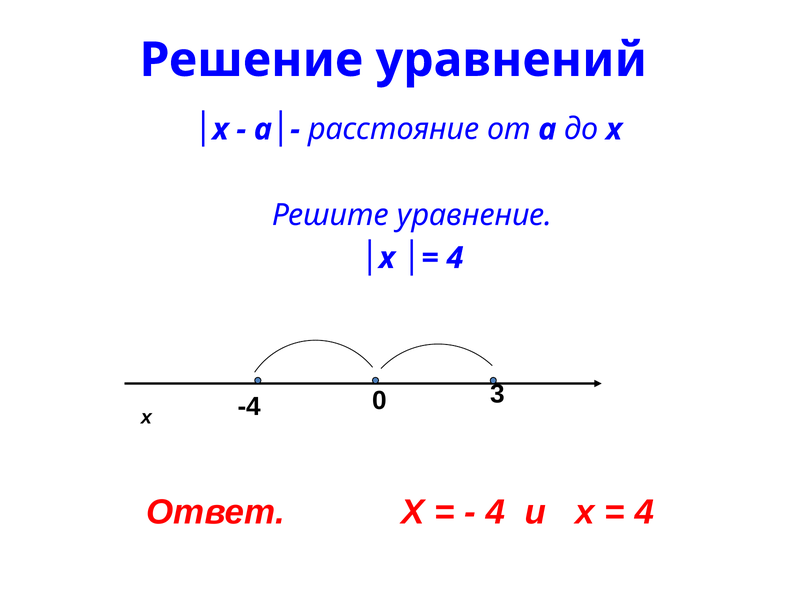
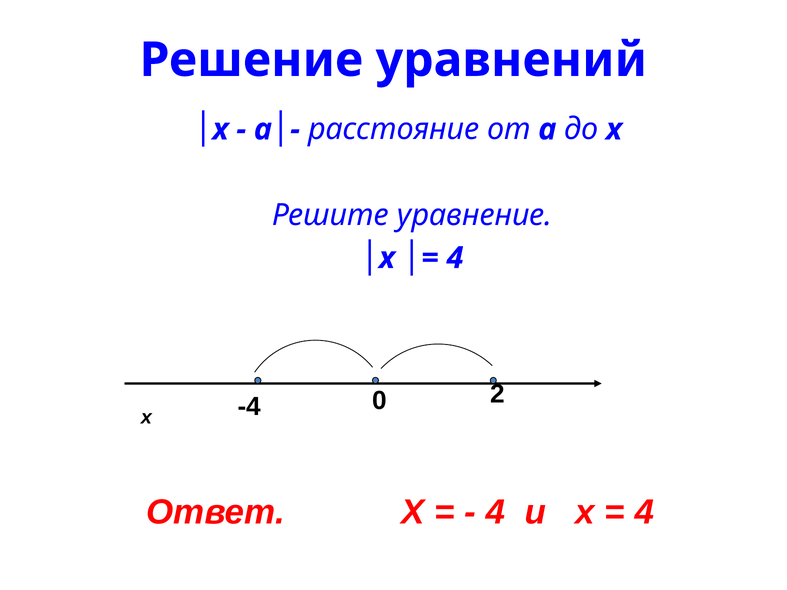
3: 3 -> 2
